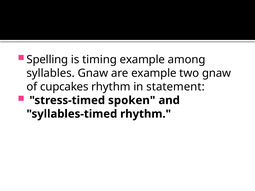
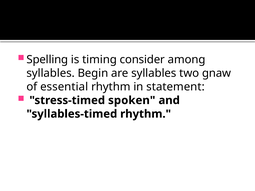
timing example: example -> consider
syllables Gnaw: Gnaw -> Begin
are example: example -> syllables
cupcakes: cupcakes -> essential
